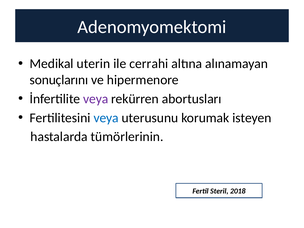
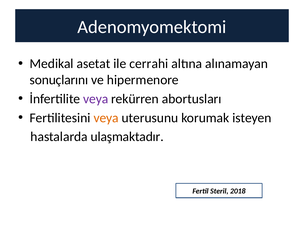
uterin: uterin -> asetat
veya at (106, 118) colour: blue -> orange
tümörlerinin: tümörlerinin -> ulaşmaktadır
